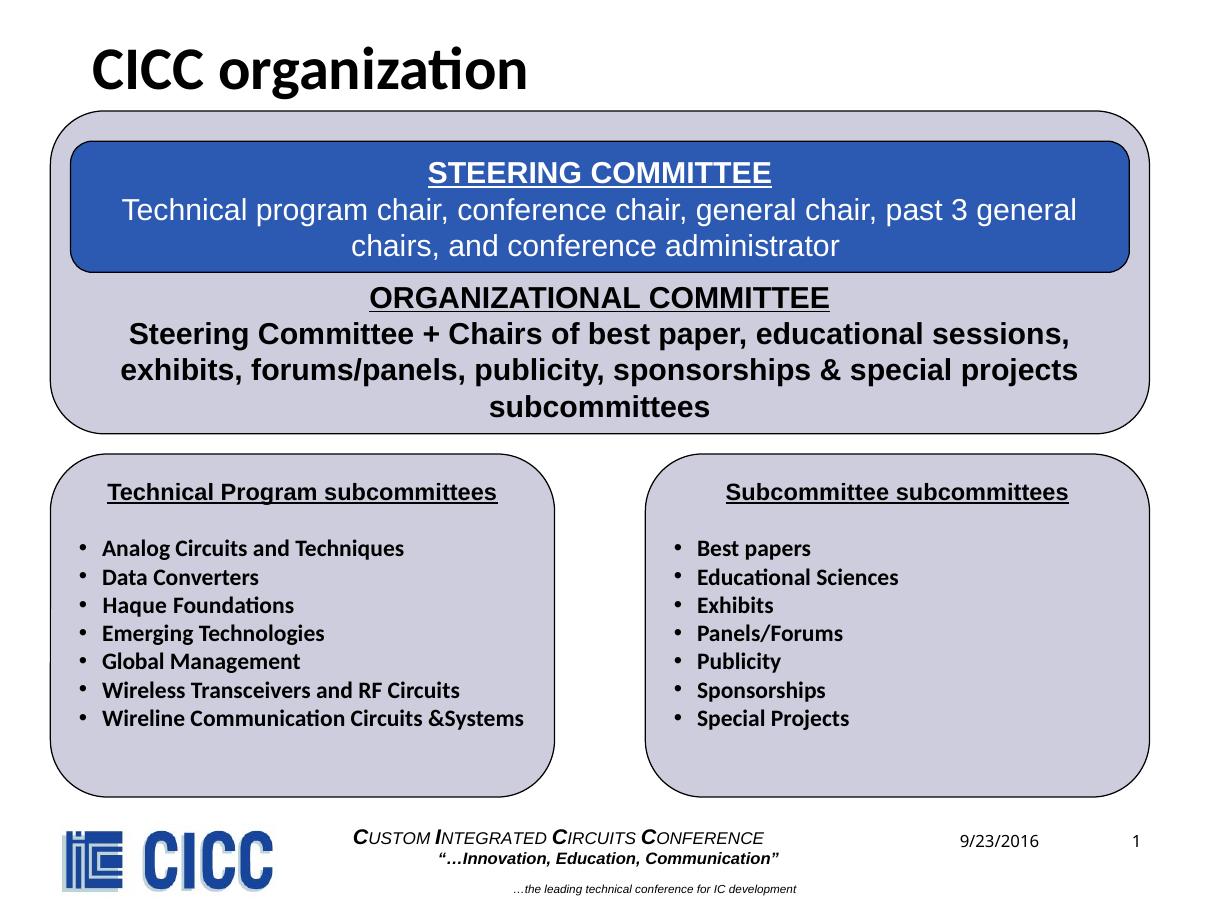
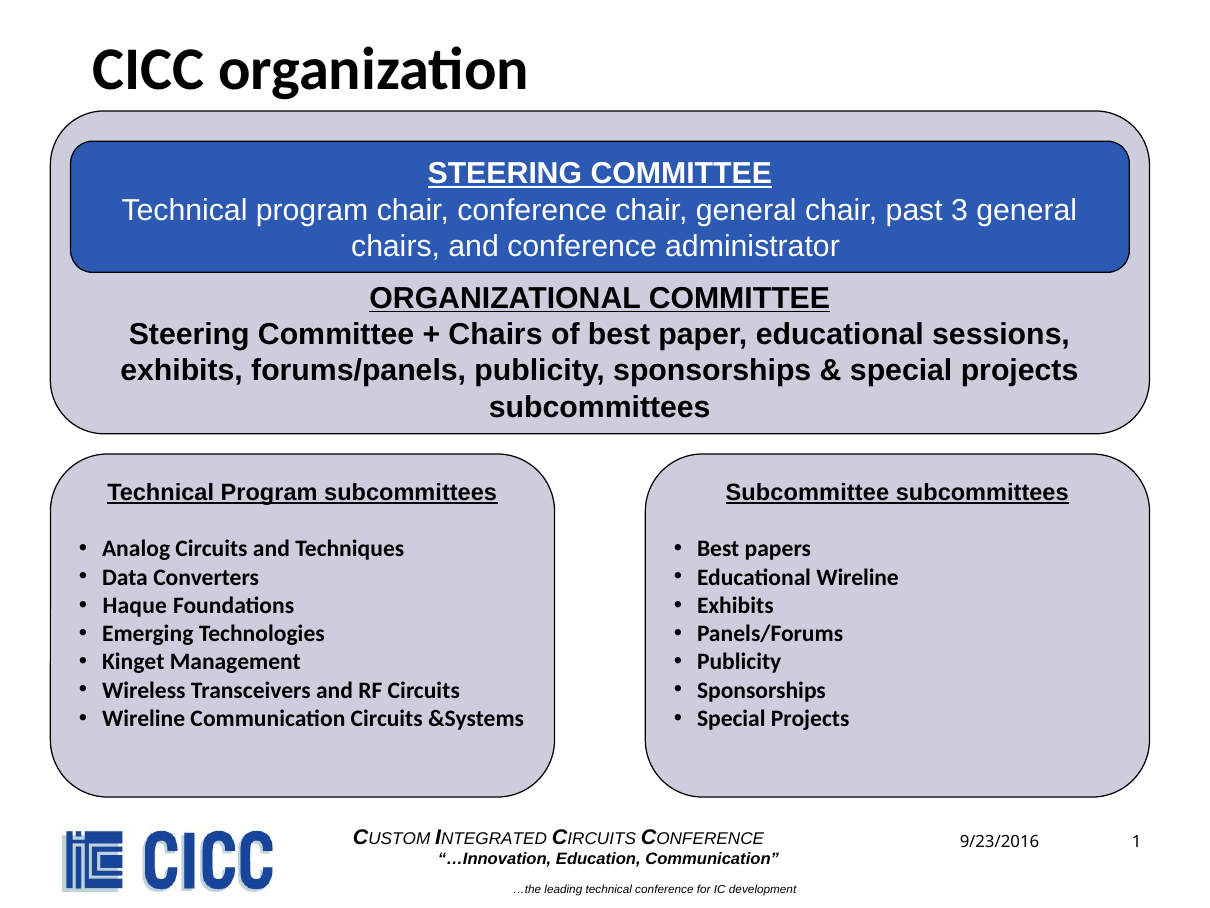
Educational Sciences: Sciences -> Wireline
Global: Global -> Kinget
